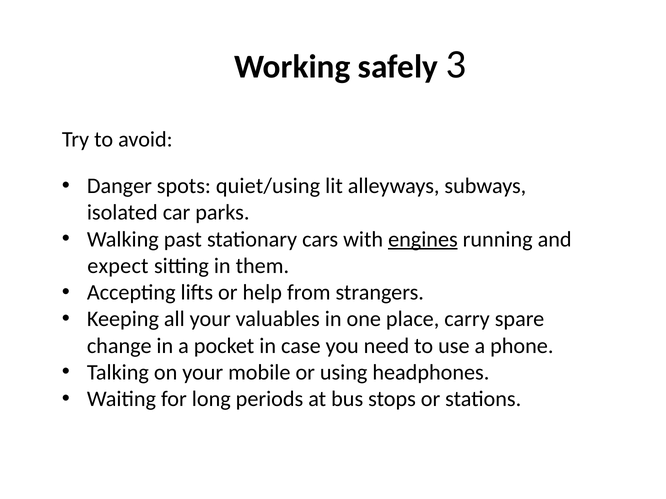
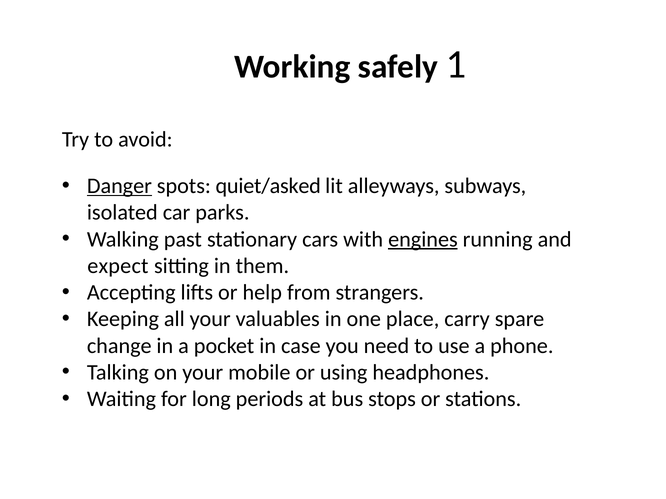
3: 3 -> 1
Danger underline: none -> present
quiet/using: quiet/using -> quiet/asked
